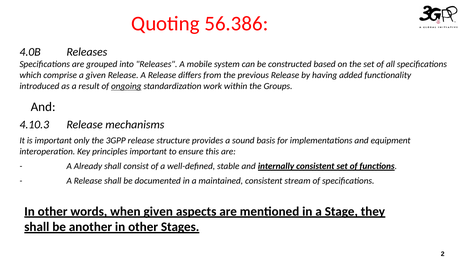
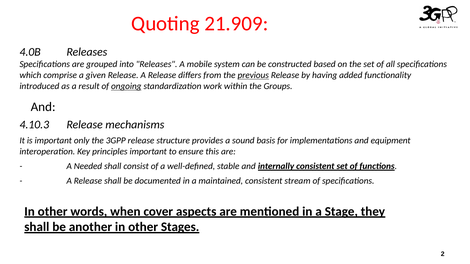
56.386: 56.386 -> 21.909
previous underline: none -> present
Already: Already -> Needed
when given: given -> cover
